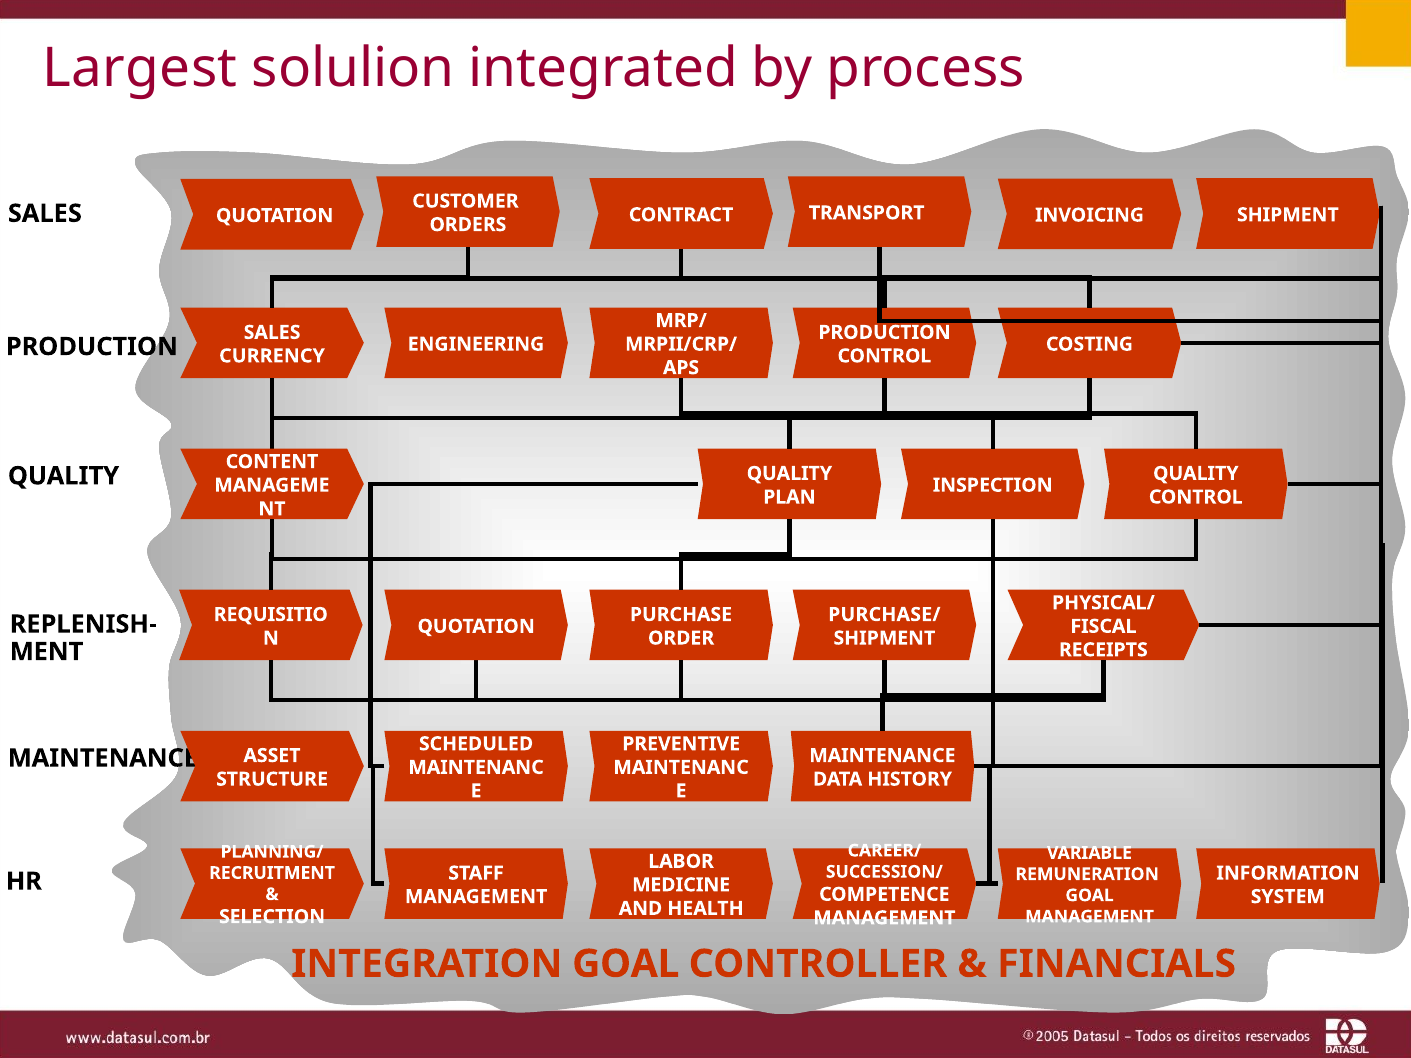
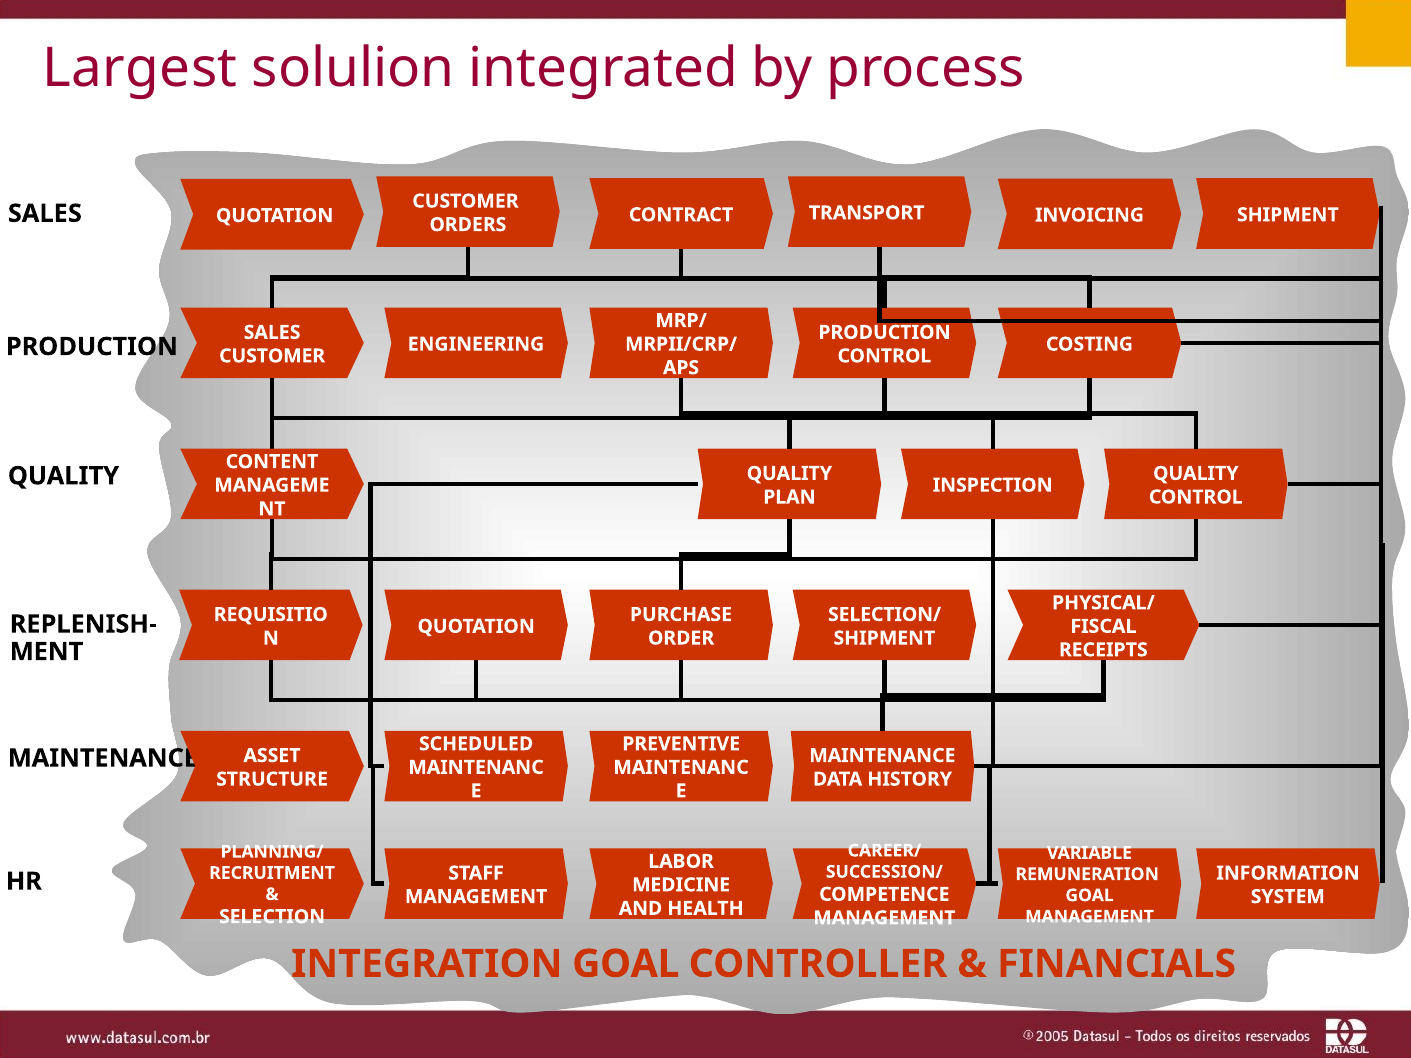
CURRENCY at (272, 356): CURRENCY -> CUSTOMER
PURCHASE/: PURCHASE/ -> SELECTION/
